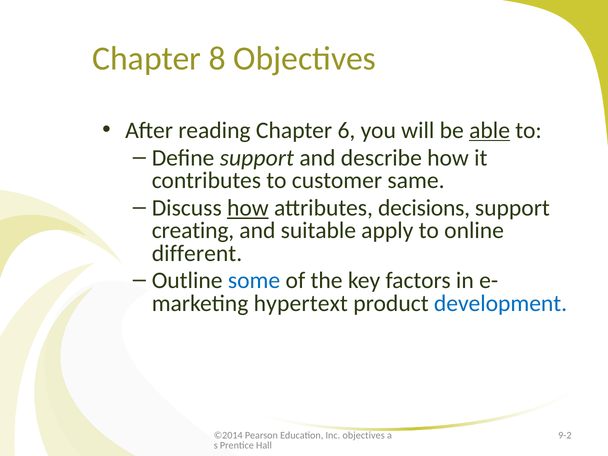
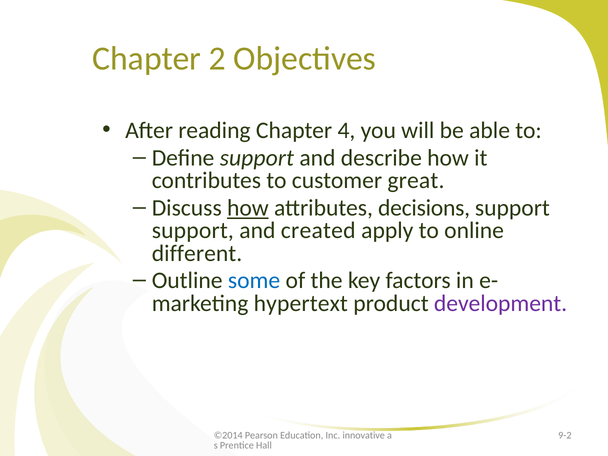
8: 8 -> 2
6: 6 -> 4
able underline: present -> none
same: same -> great
creating at (193, 231): creating -> support
suitable: suitable -> created
development colour: blue -> purple
Inc objectives: objectives -> innovative
